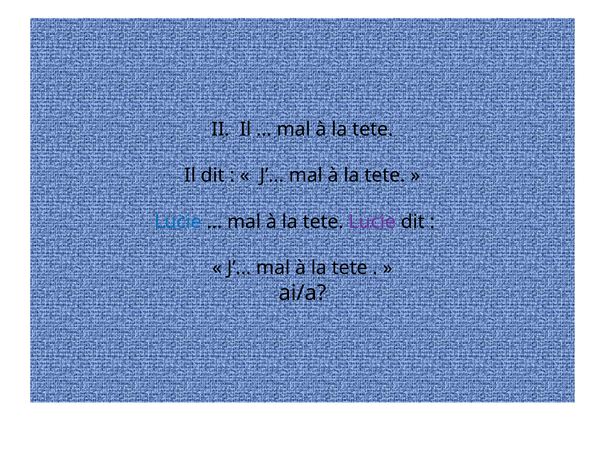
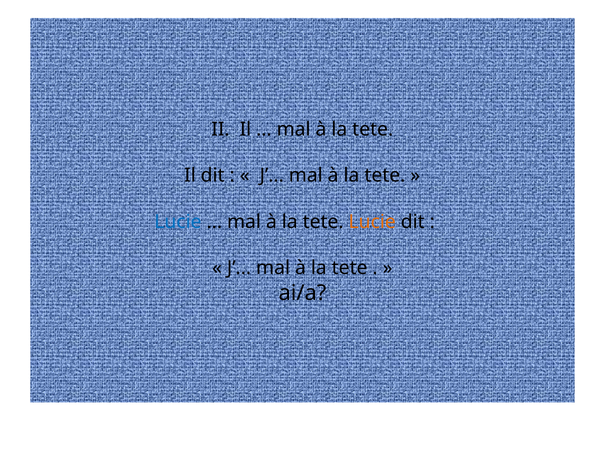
Lucie at (372, 222) colour: purple -> orange
